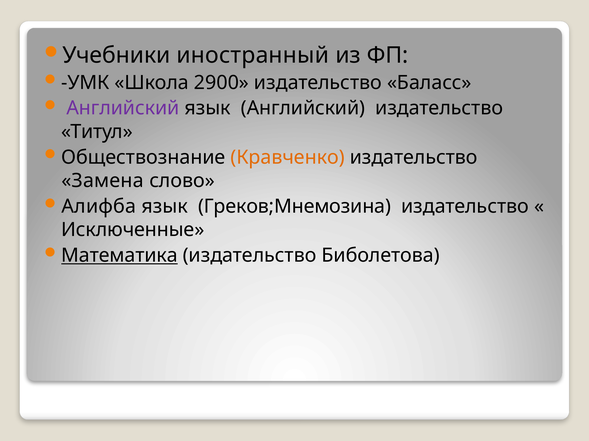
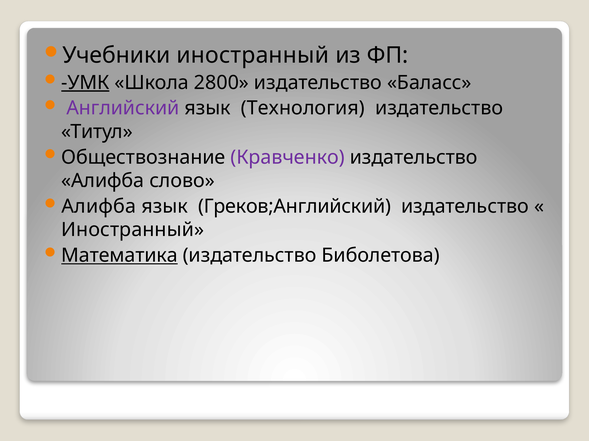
УМК underline: none -> present
2900: 2900 -> 2800
язык Английский: Английский -> Технология
Кравченко colour: orange -> purple
Замена at (103, 181): Замена -> Алифба
Греков;Мнемозина: Греков;Мнемозина -> Греков;Английский
Исключенные at (133, 230): Исключенные -> Иностранный
